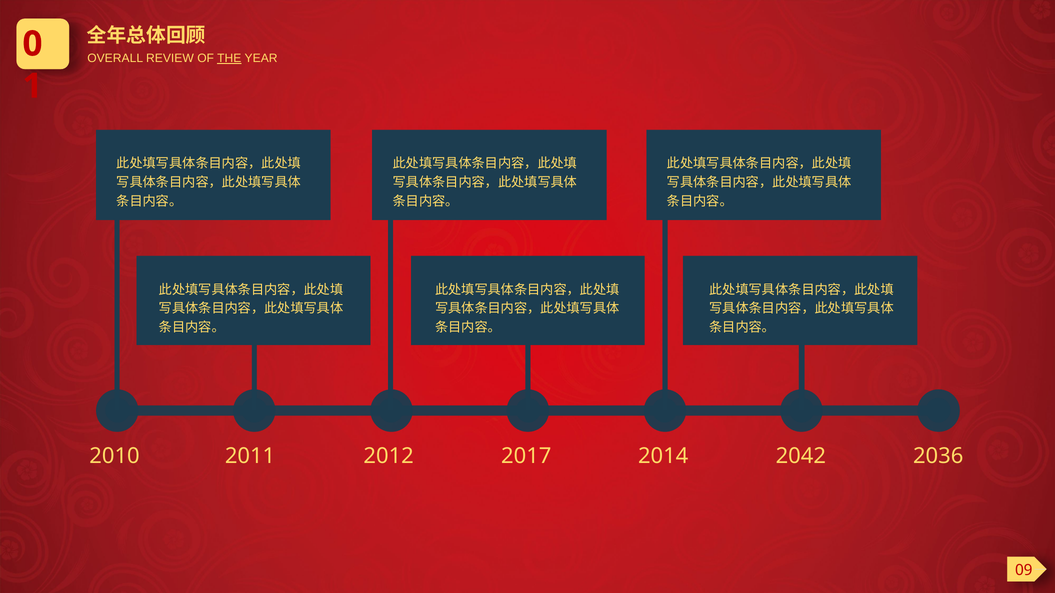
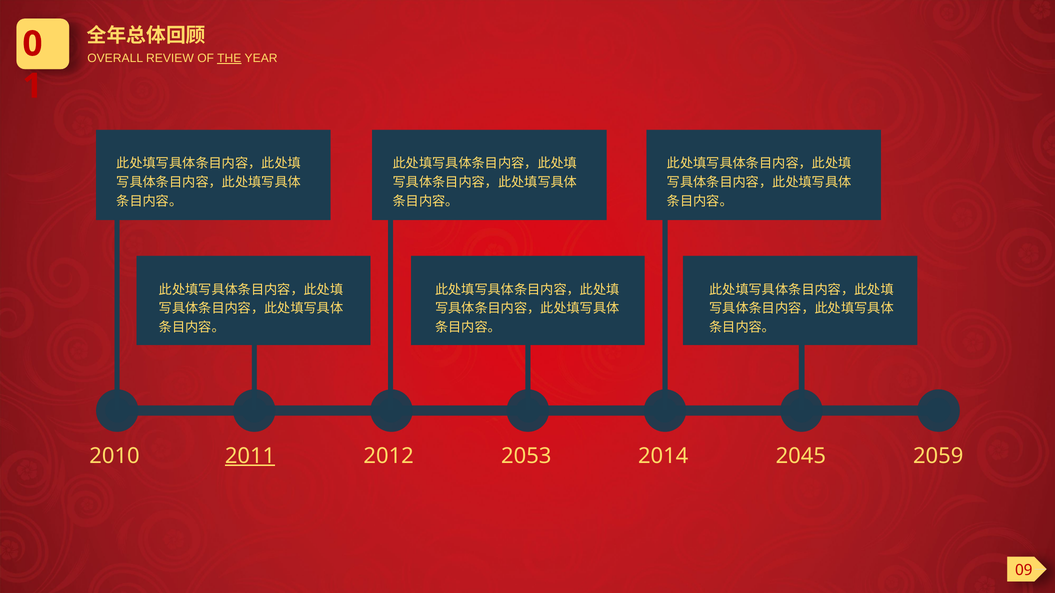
2011 underline: none -> present
2017: 2017 -> 2053
2042: 2042 -> 2045
2036: 2036 -> 2059
